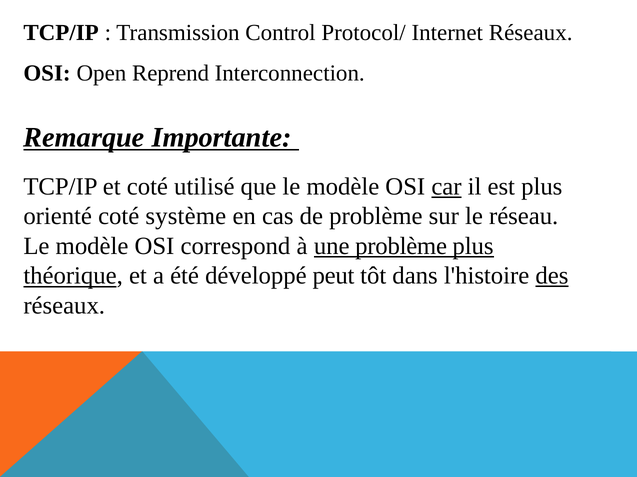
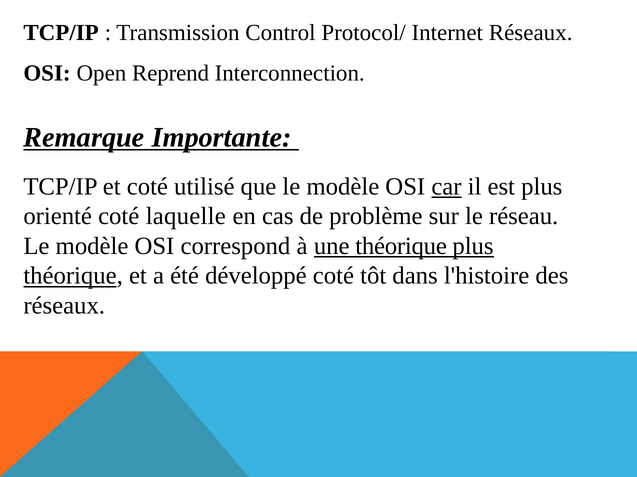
système: système -> laquelle
une problème: problème -> théorique
développé peut: peut -> coté
des underline: present -> none
